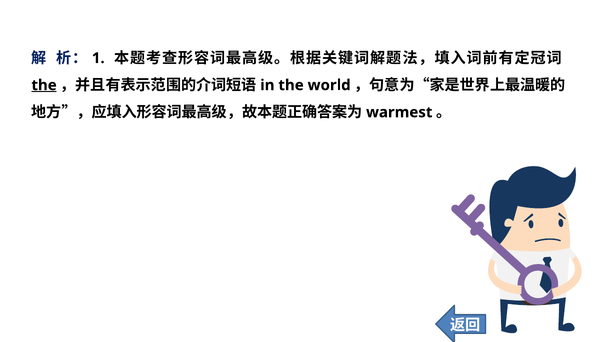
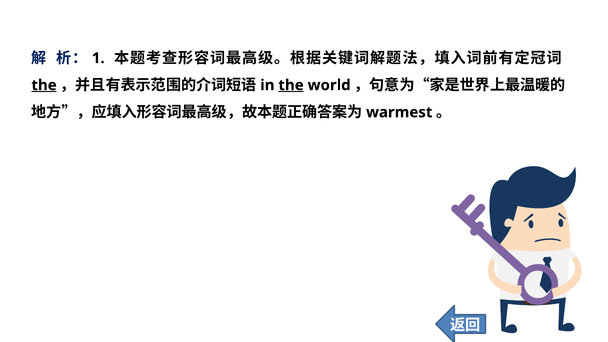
the at (291, 85) underline: none -> present
